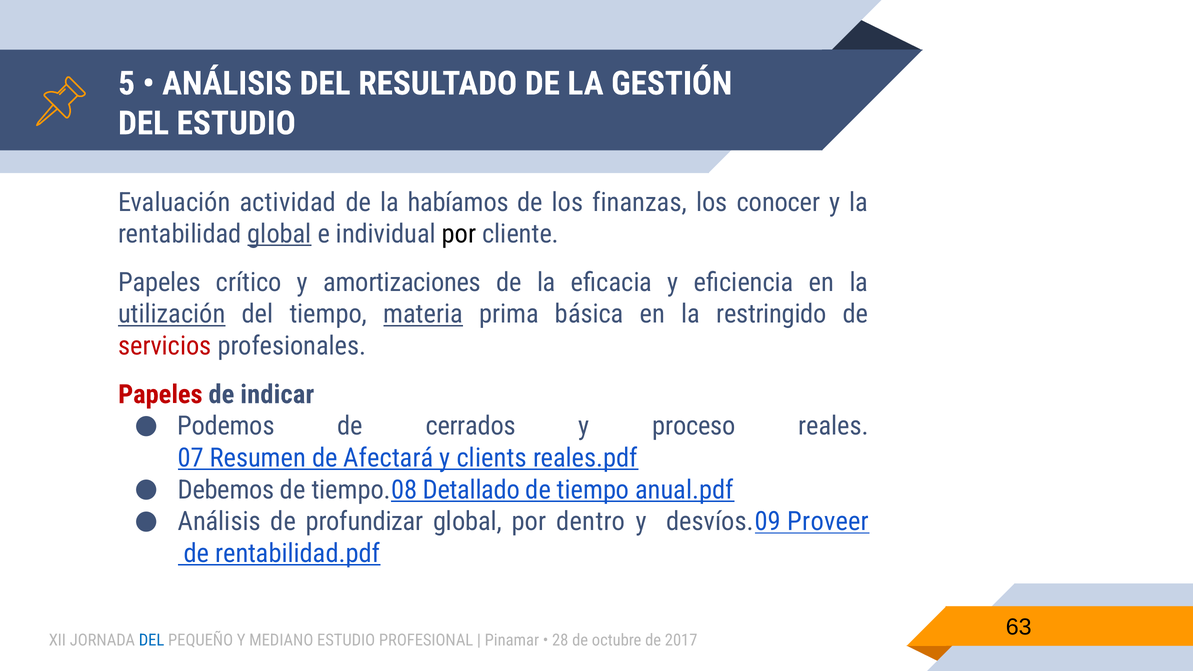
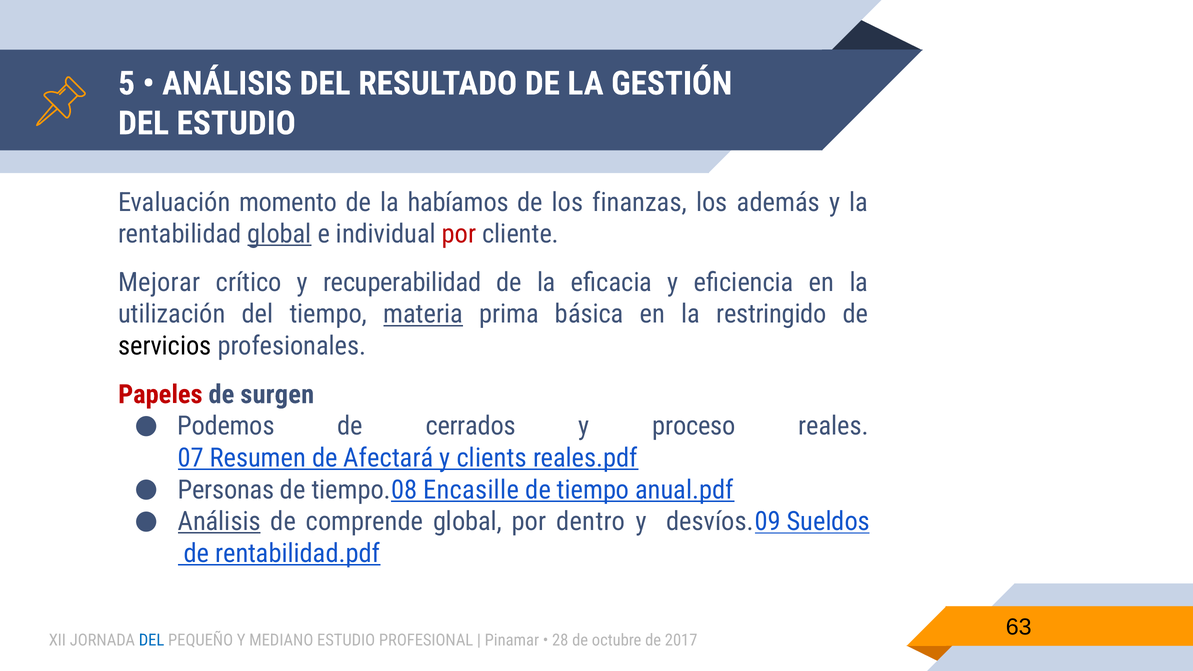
actividad: actividad -> momento
conocer: conocer -> además
por at (459, 234) colour: black -> red
Papeles at (159, 282): Papeles -> Mejorar
amortizaciones: amortizaciones -> recuperabilidad
utilización underline: present -> none
servicios colour: red -> black
indicar: indicar -> surgen
Debemos: Debemos -> Personas
Detallado: Detallado -> Encasille
Análisis at (219, 522) underline: none -> present
profundizar: profundizar -> comprende
Proveer: Proveer -> Sueldos
